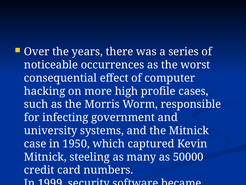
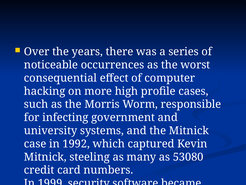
1950: 1950 -> 1992
50000: 50000 -> 53080
